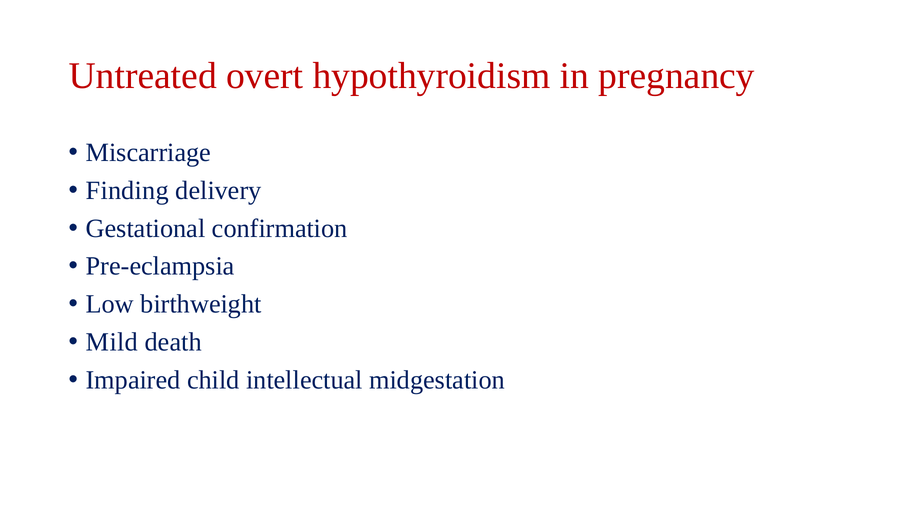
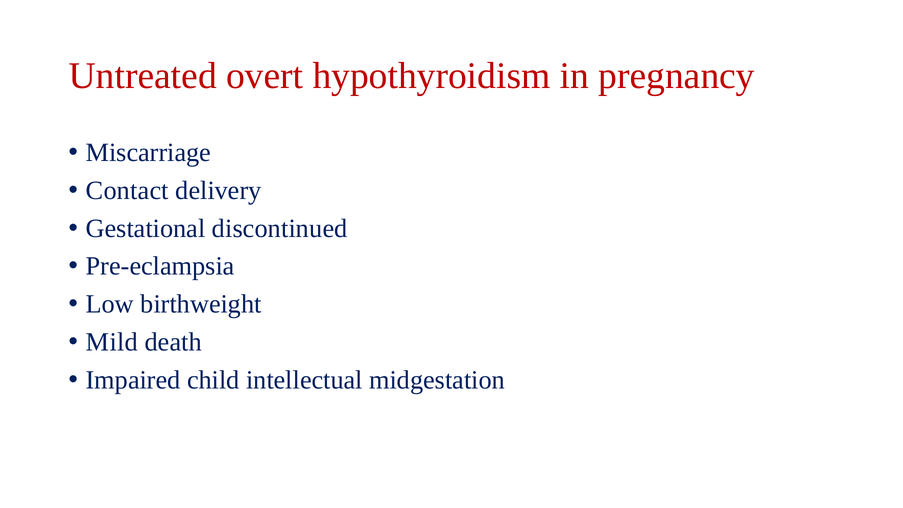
Finding: Finding -> Contact
confirmation: confirmation -> discontinued
